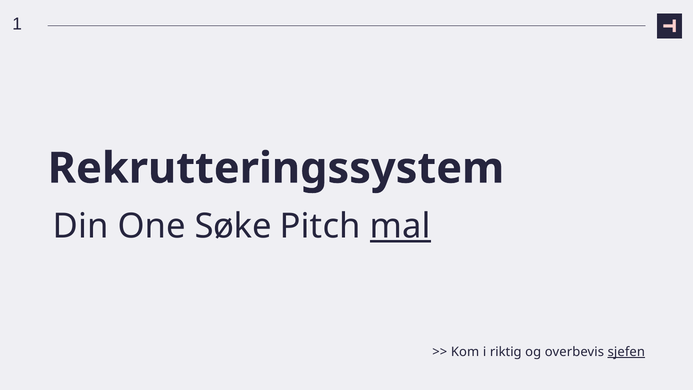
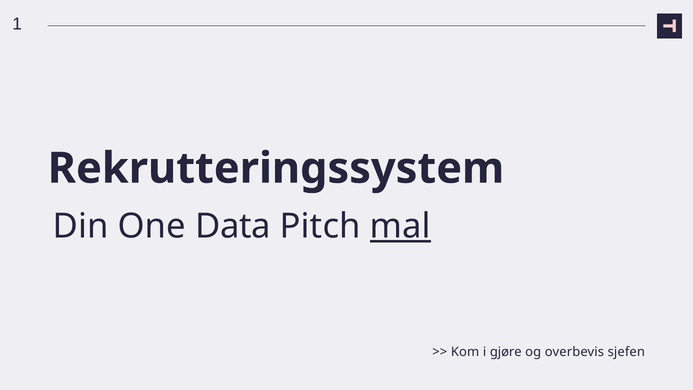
Søke: Søke -> Data
riktig: riktig -> gjøre
sjefen underline: present -> none
